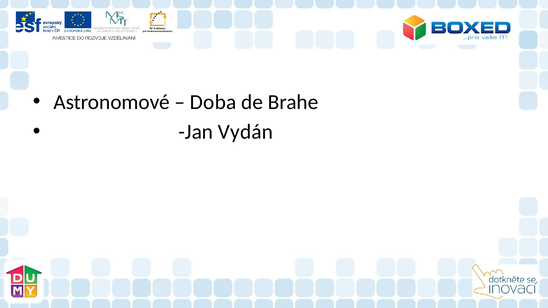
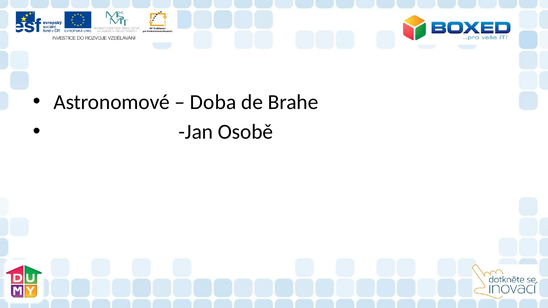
Vydán: Vydán -> Osobě
